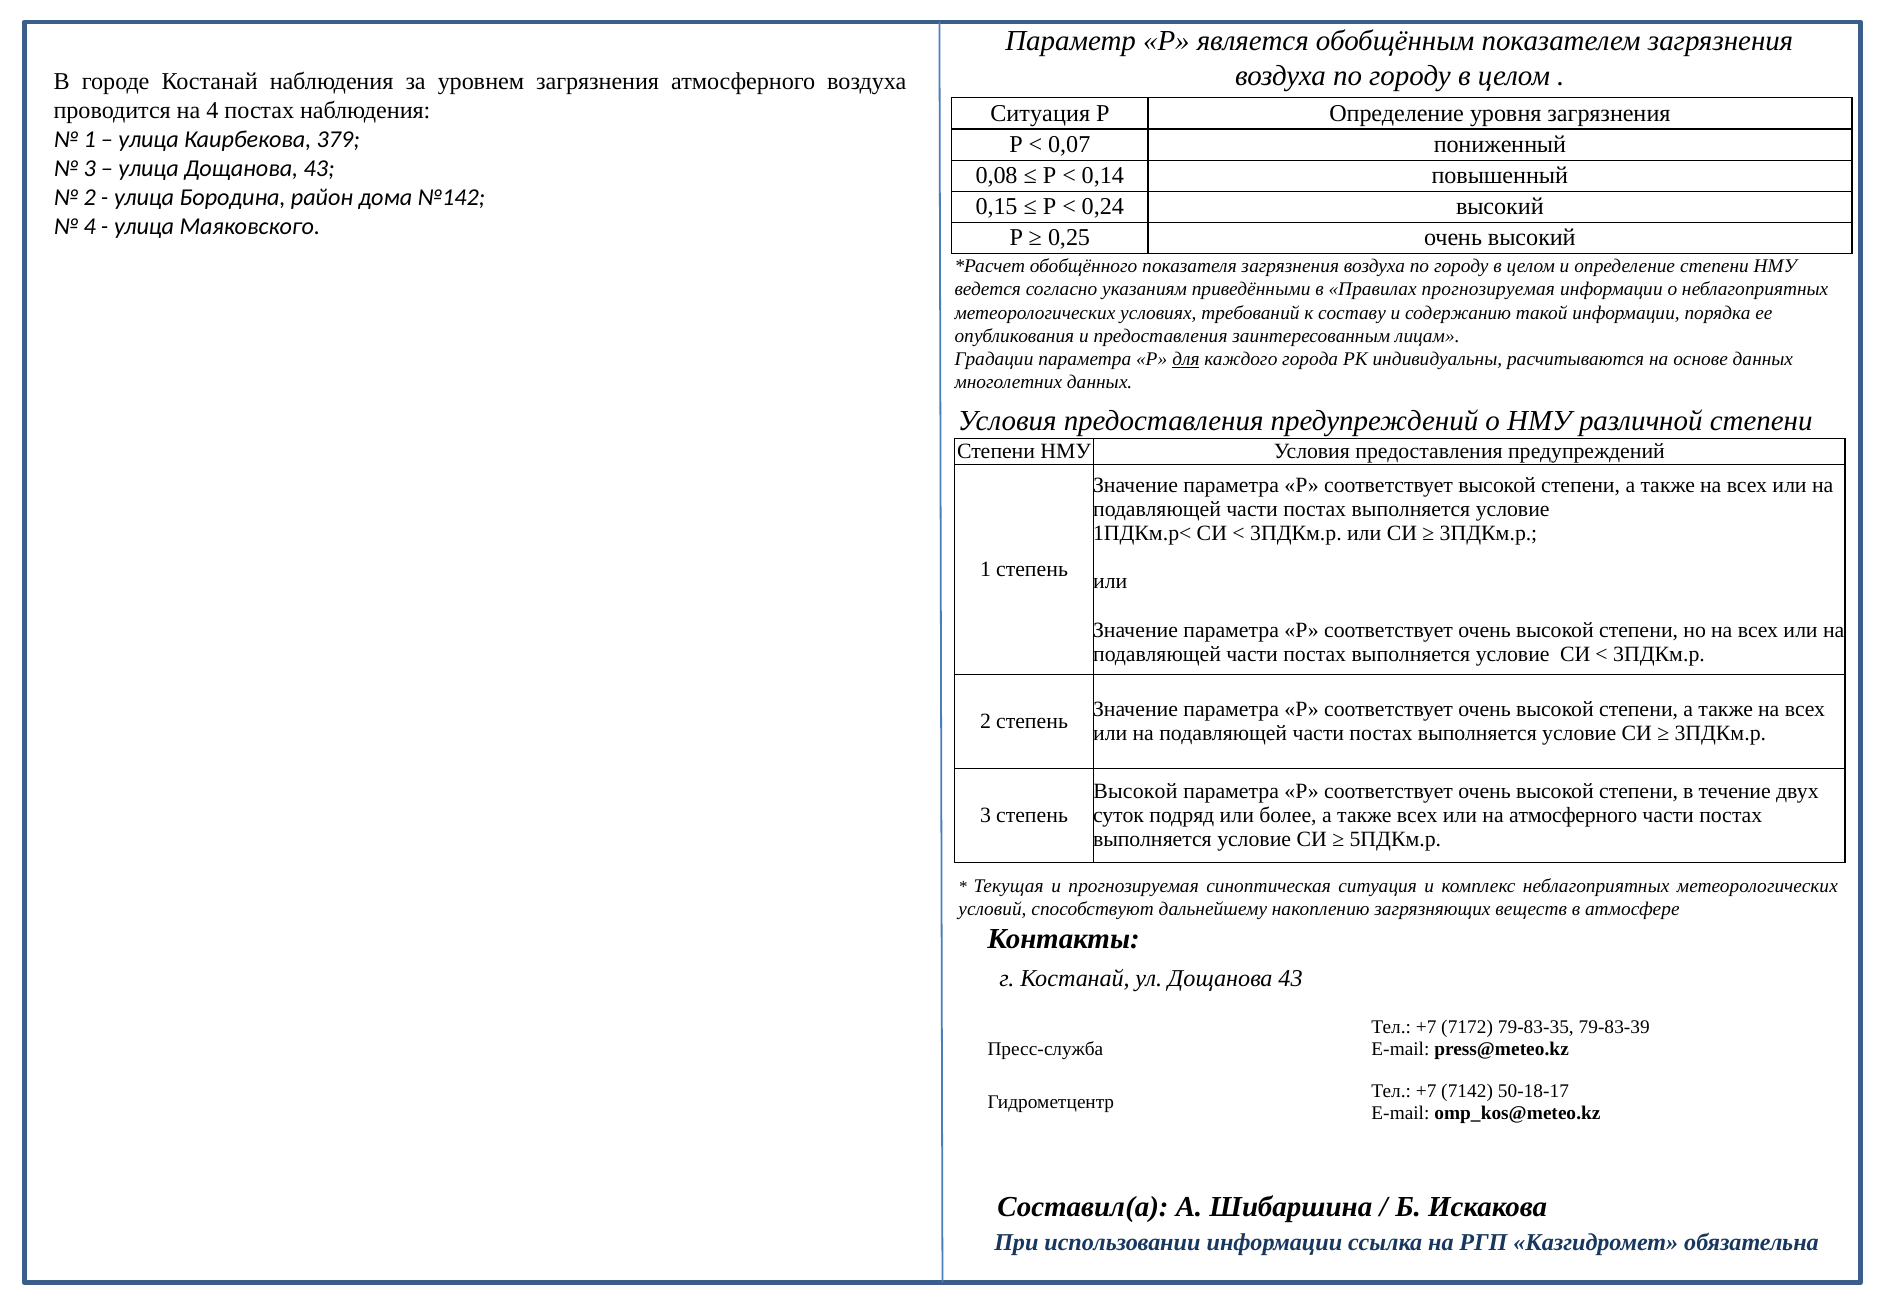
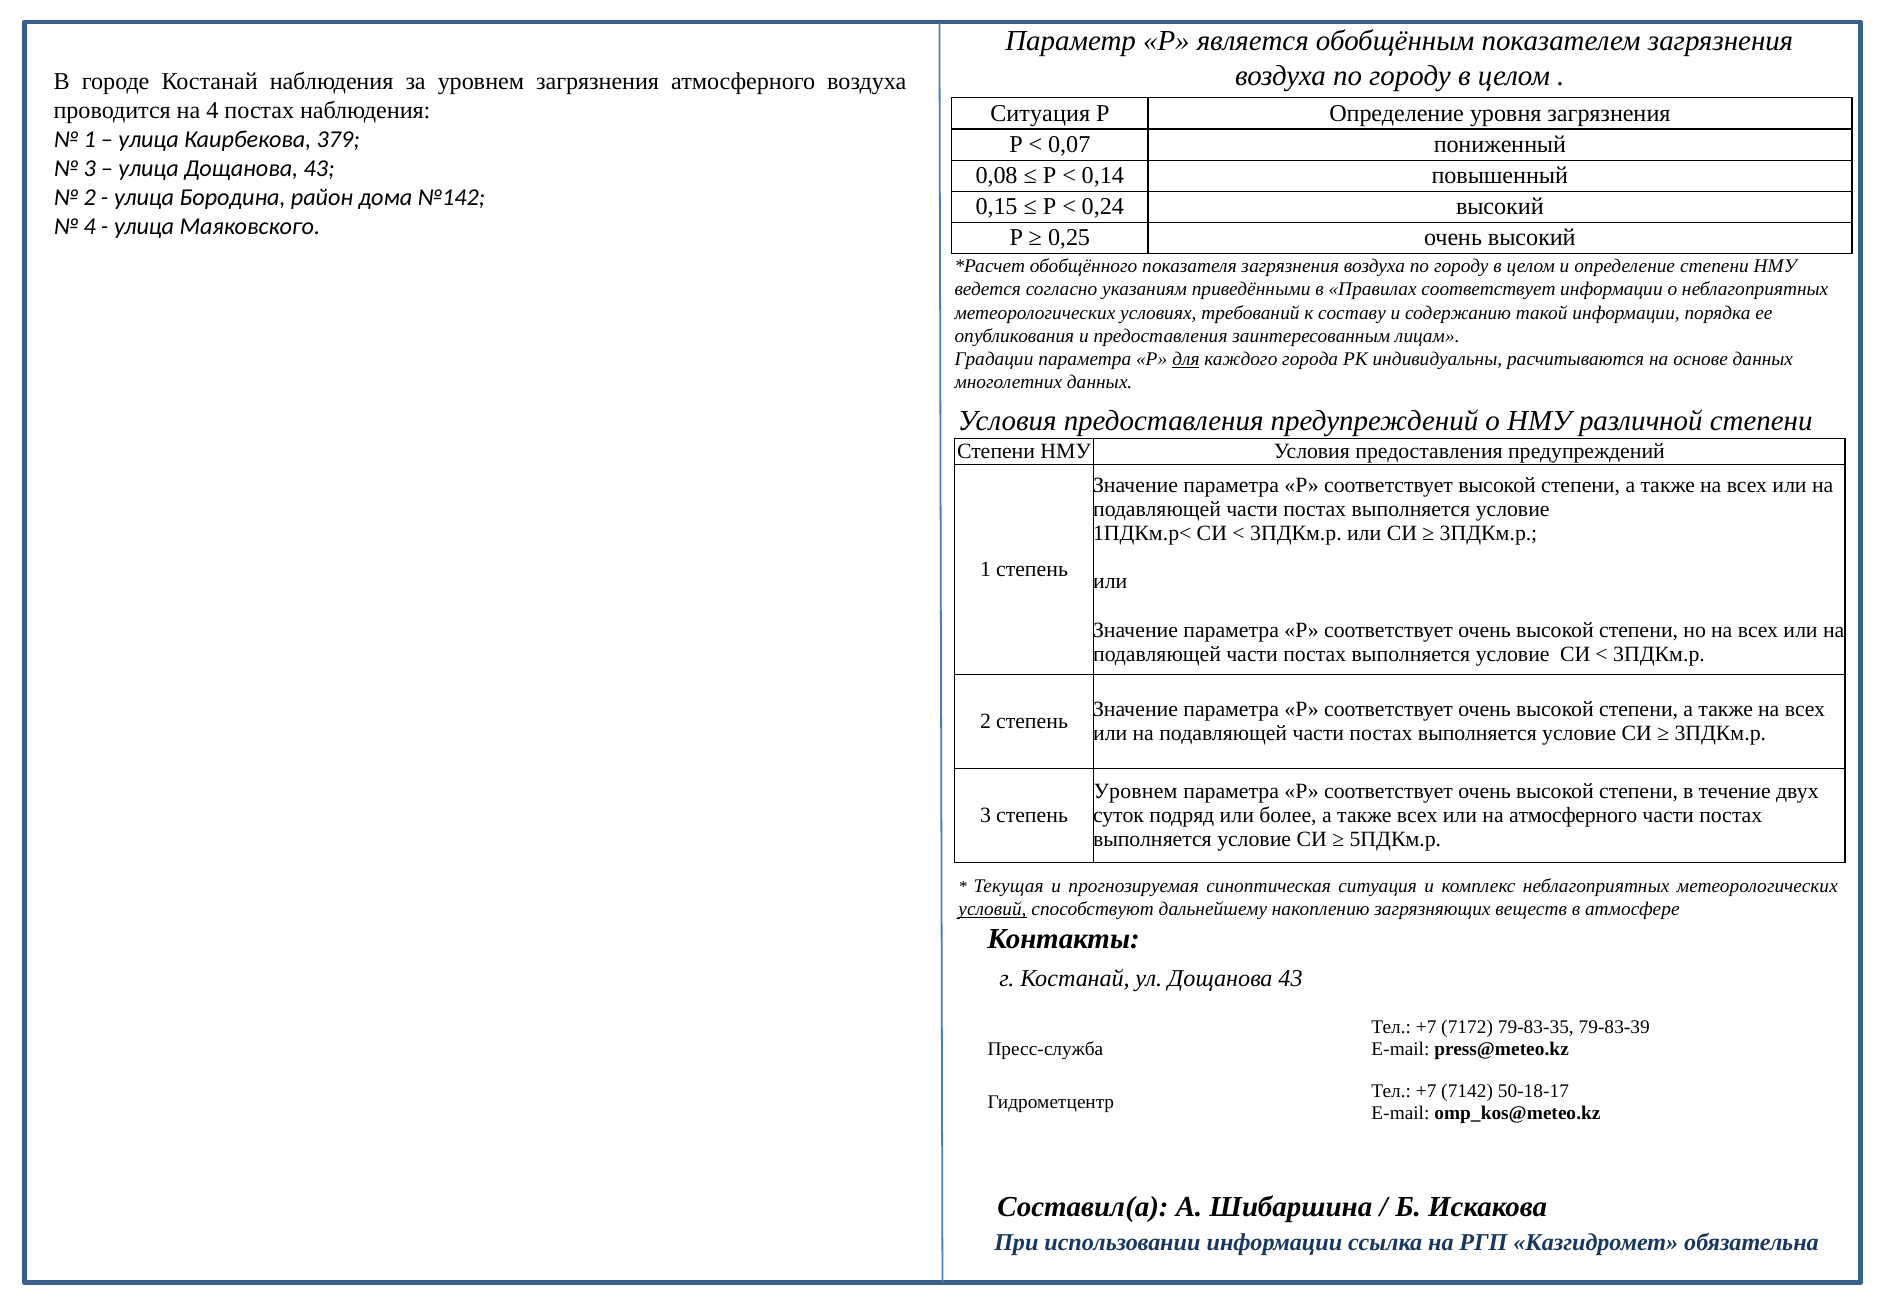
Правилах прогнозируемая: прогнозируемая -> соответствует
Высокой at (1135, 792): Высокой -> Уровнем
условий underline: none -> present
